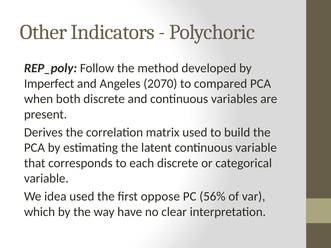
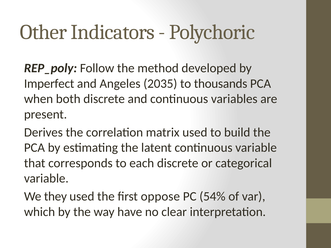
2070: 2070 -> 2035
compared: compared -> thousands
idea: idea -> they
56%: 56% -> 54%
